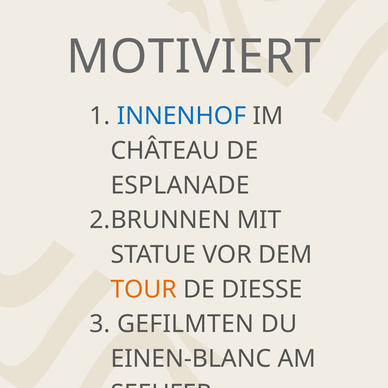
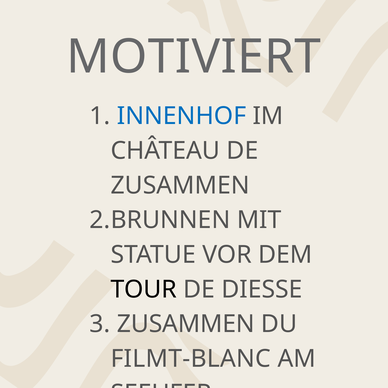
ESPLANADE at (180, 185): ESPLANADE -> ZUSAMMEN
TOUR colour: orange -> black
GEFILMTEN at (186, 324): GEFILMTEN -> ZUSAMMEN
EINEN-BLANC: EINEN-BLANC -> FILMT-BLANC
